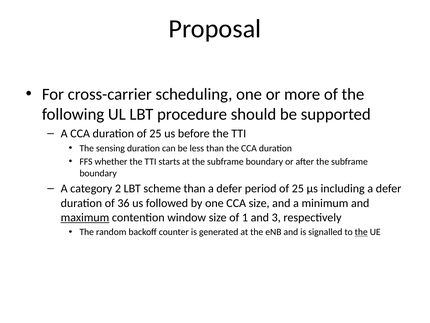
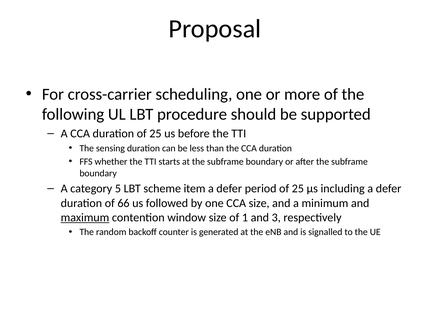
2: 2 -> 5
scheme than: than -> item
36: 36 -> 66
the at (361, 232) underline: present -> none
